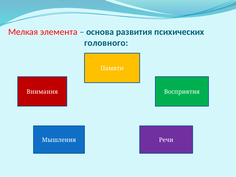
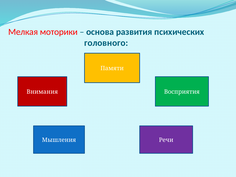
элемента: элемента -> моторики
